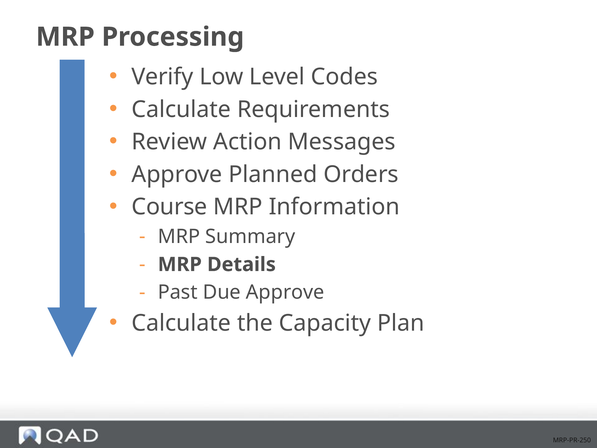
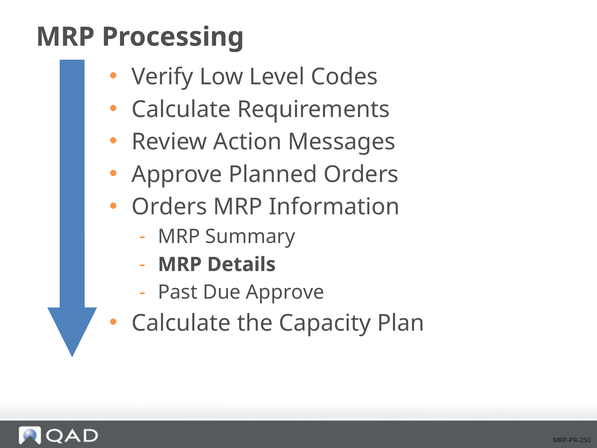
Course at (169, 207): Course -> Orders
